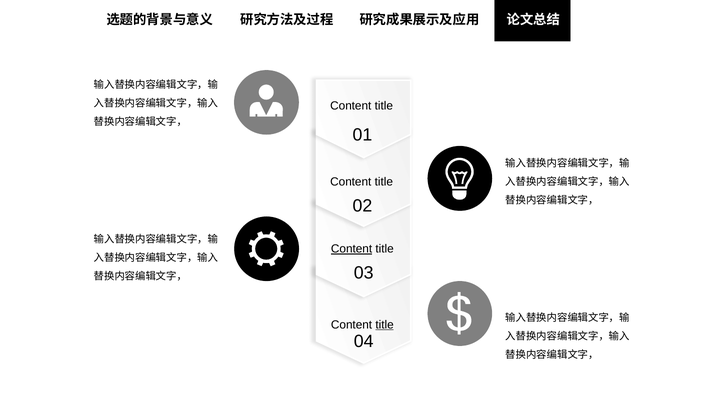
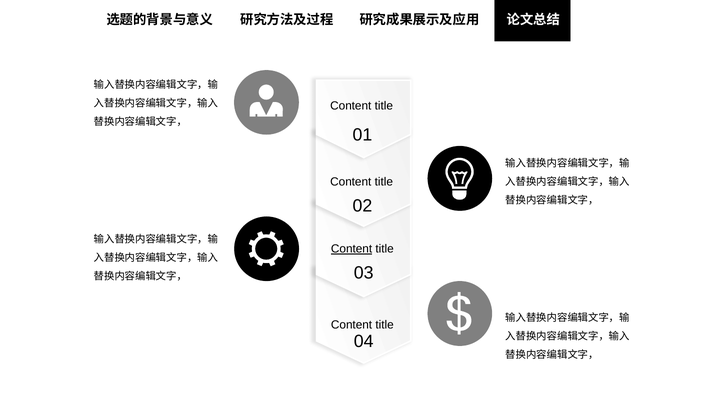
title at (385, 325) underline: present -> none
